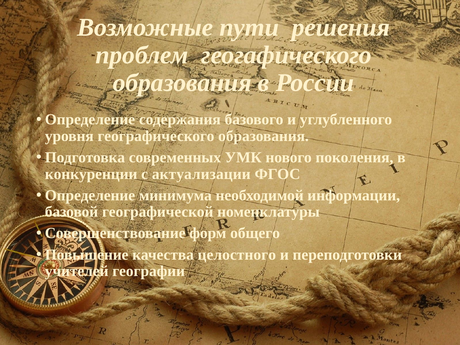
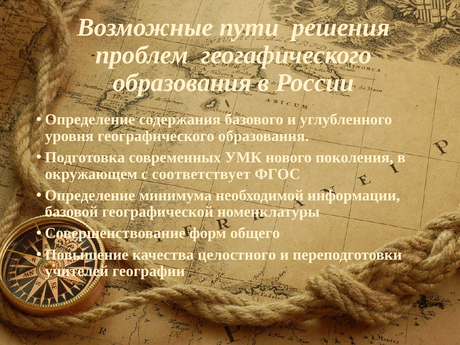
конкуренции: конкуренции -> окружающем
актуализации: актуализации -> соответствует
